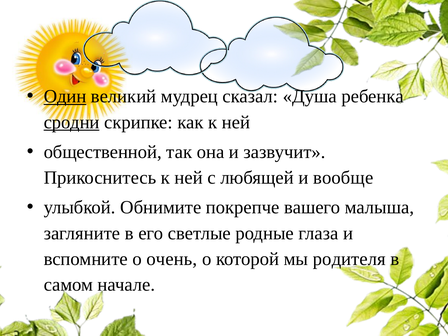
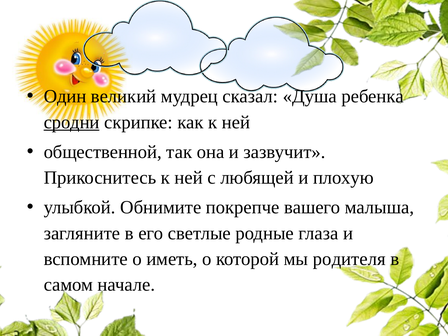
Один underline: present -> none
вообще: вообще -> плохую
очень: очень -> иметь
